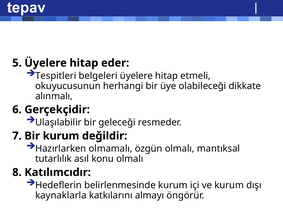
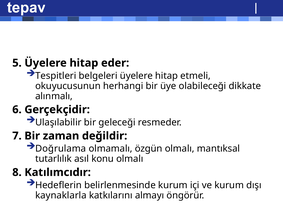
Bir kurum: kurum -> zaman
Hazırlarken: Hazırlarken -> Doğrulama
